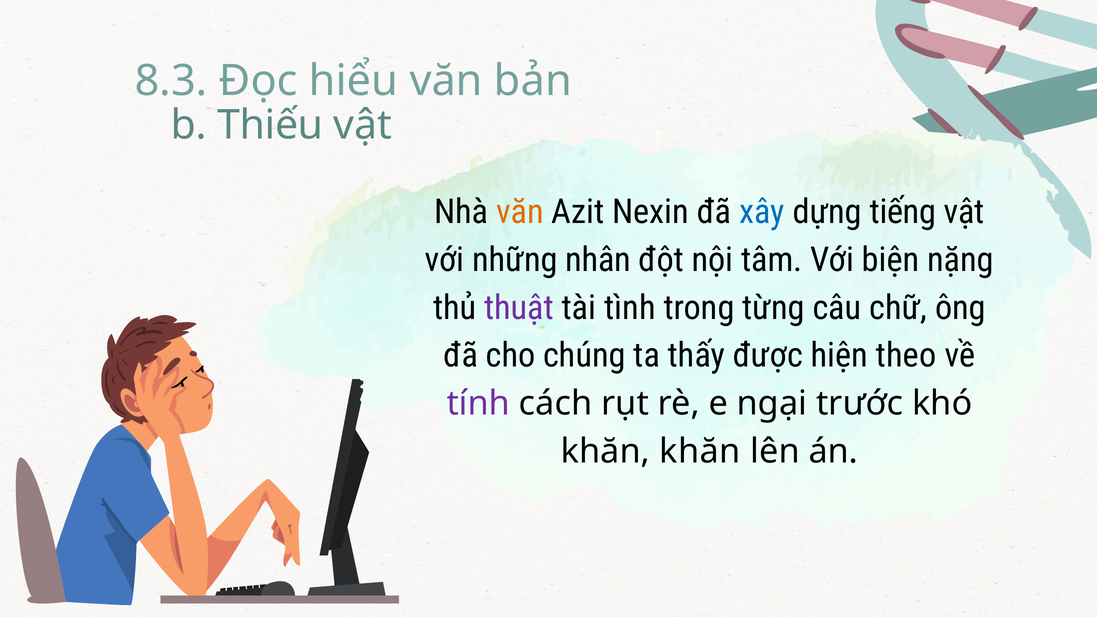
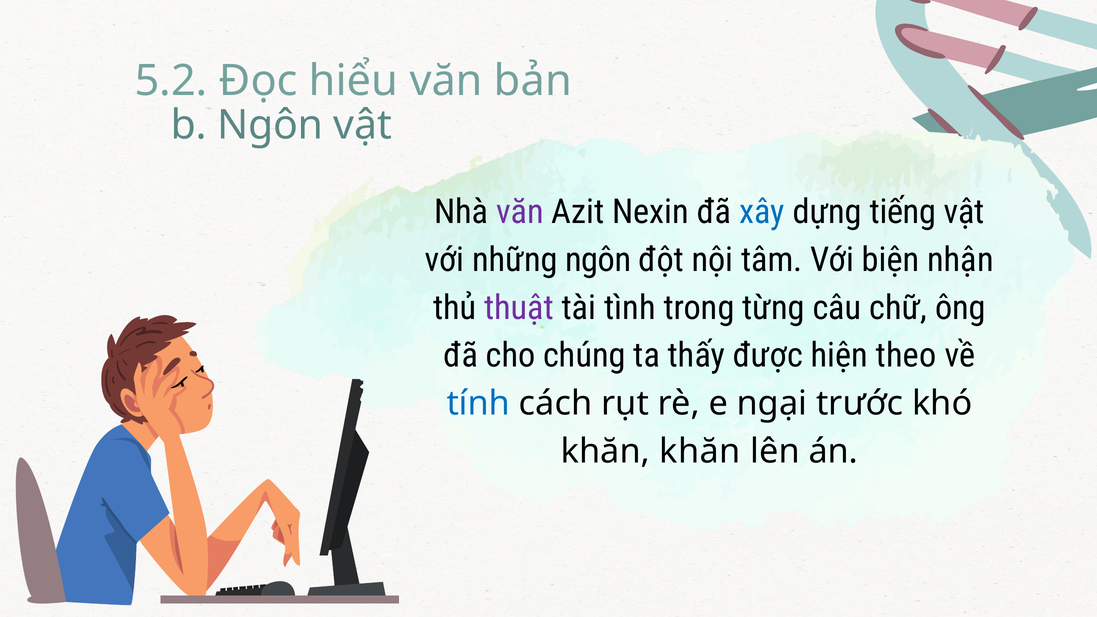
8.3: 8.3 -> 5.2
b Thiếu: Thiếu -> Ngôn
văn at (520, 212) colour: orange -> purple
những nhân: nhân -> ngôn
nặng: nặng -> nhận
tính colour: purple -> blue
